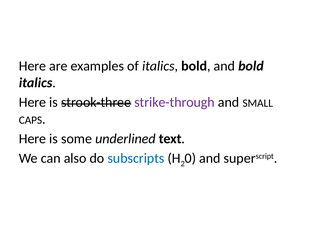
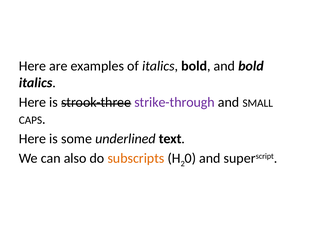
subscripts colour: blue -> orange
